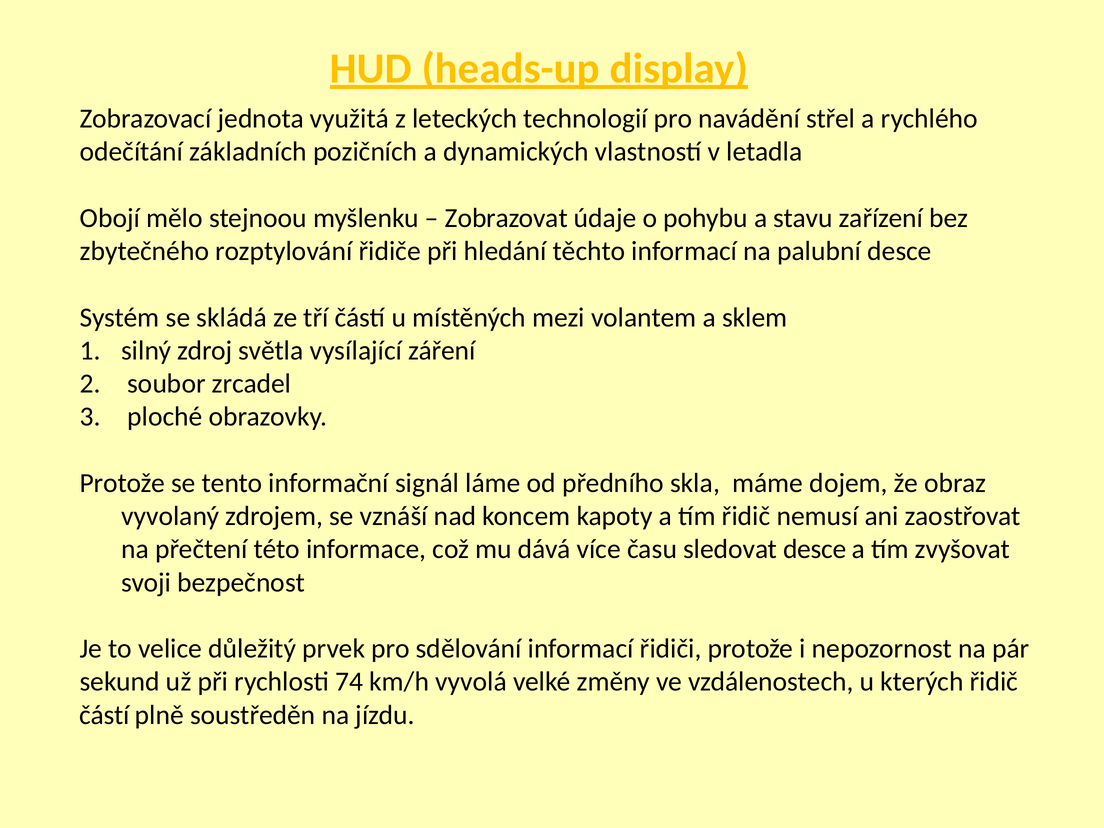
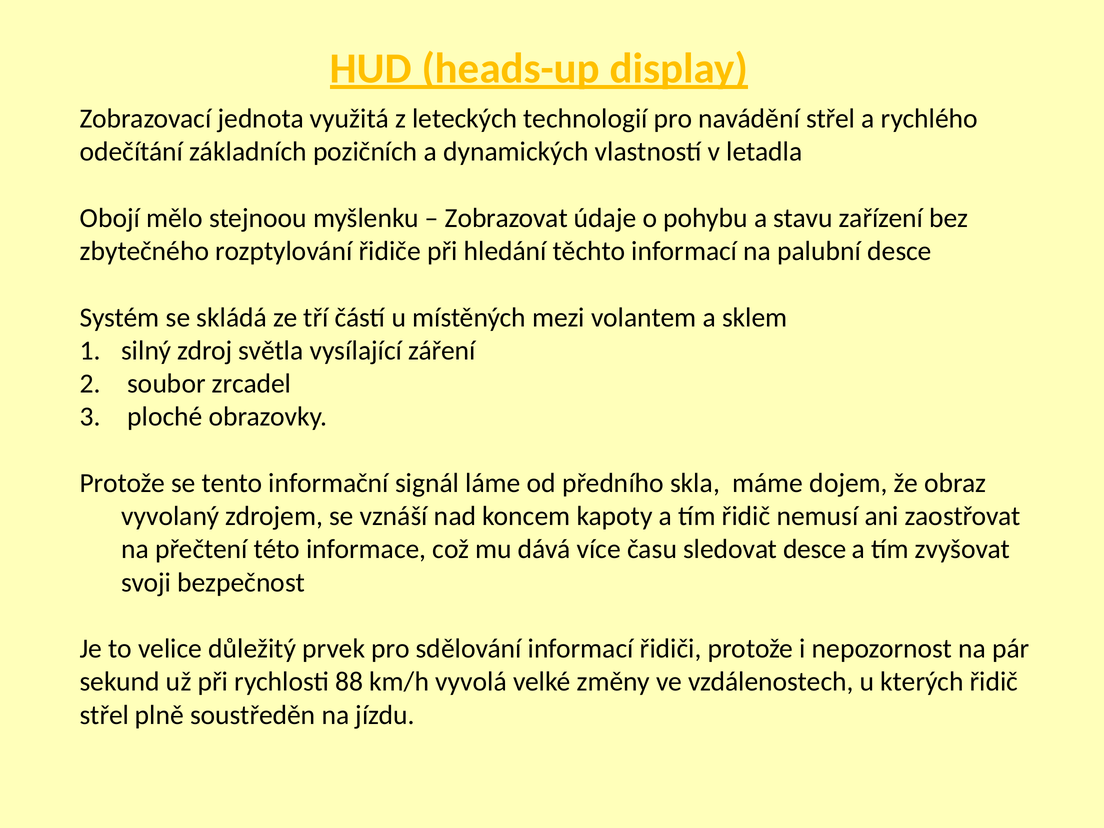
74: 74 -> 88
částí at (104, 715): částí -> střel
